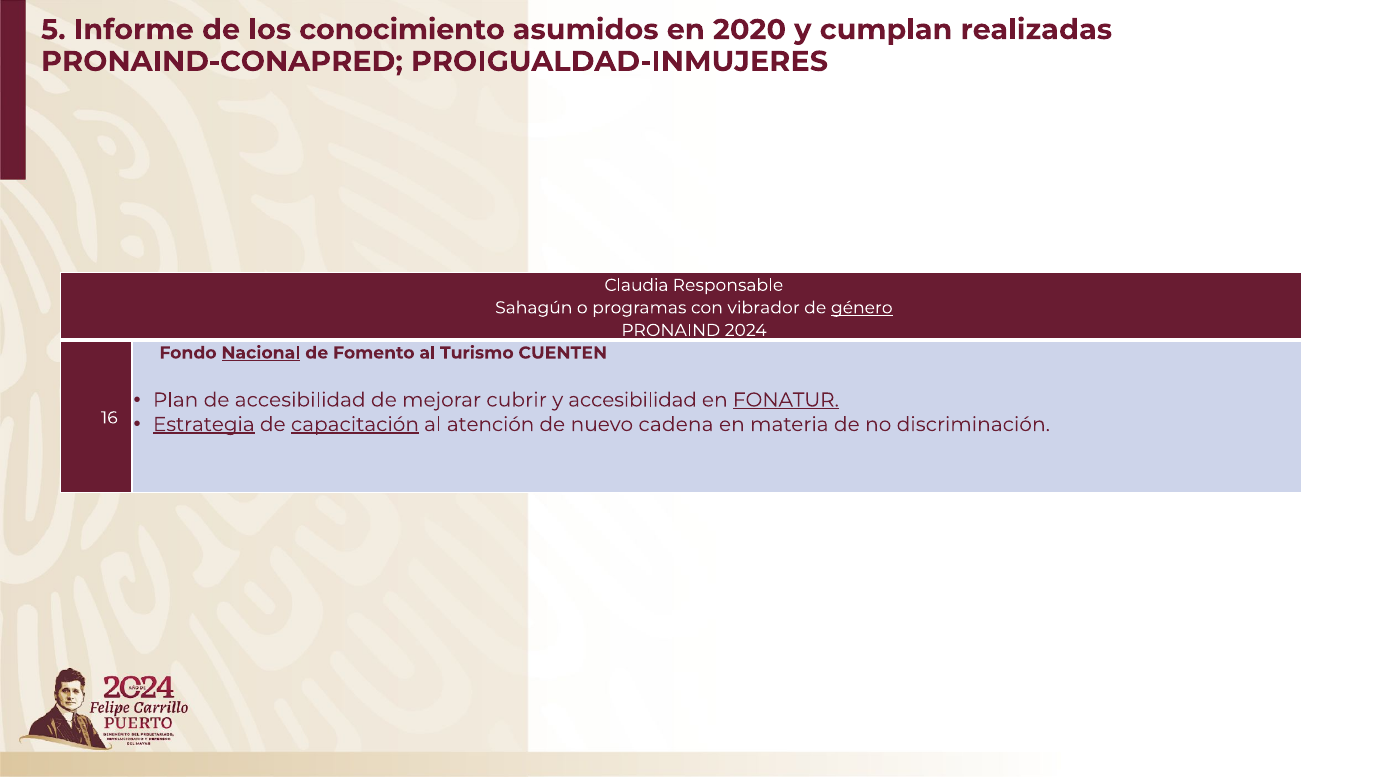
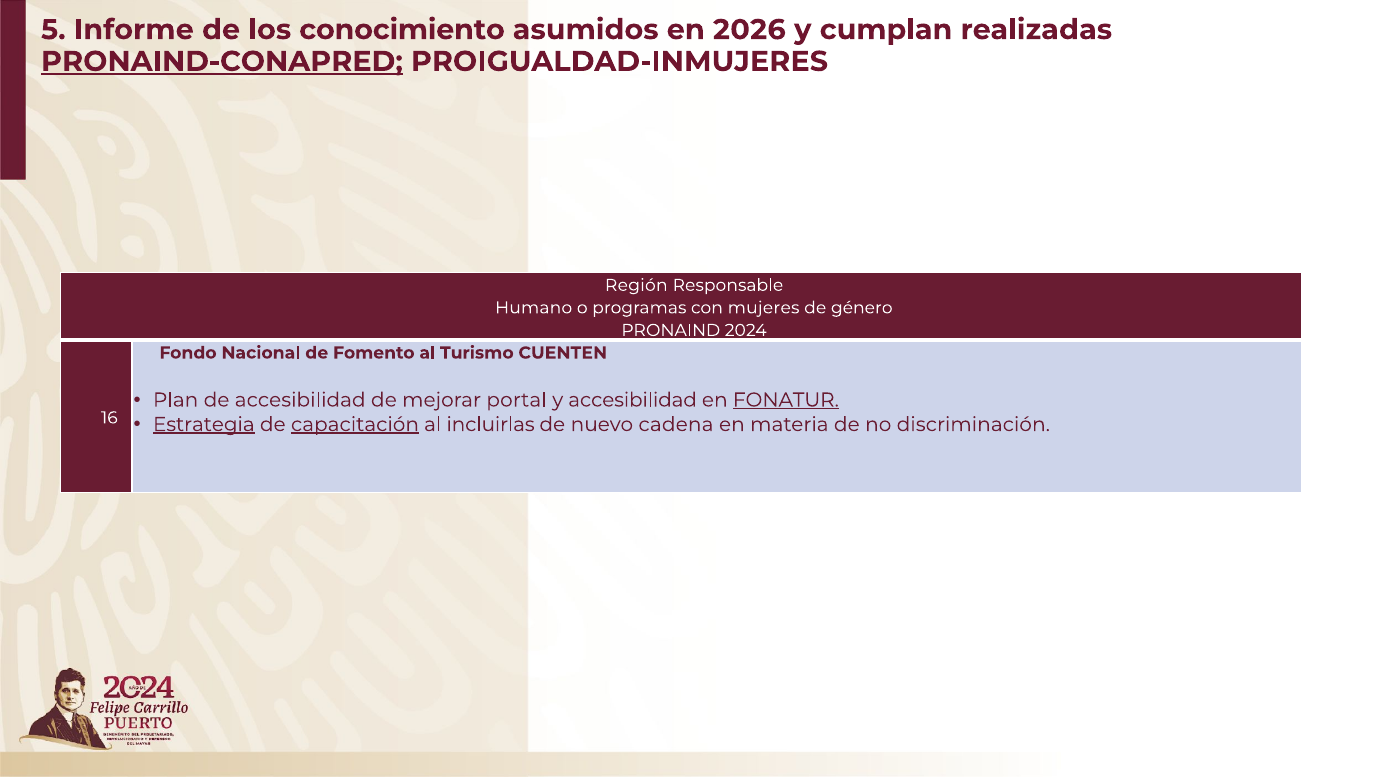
2020: 2020 -> 2026
PRONAIND-CONAPRED underline: none -> present
Claudia: Claudia -> Región
Sahagún: Sahagún -> Humano
vibrador: vibrador -> mujeres
género underline: present -> none
Nacional underline: present -> none
cubrir: cubrir -> portal
atención: atención -> incluirlas
